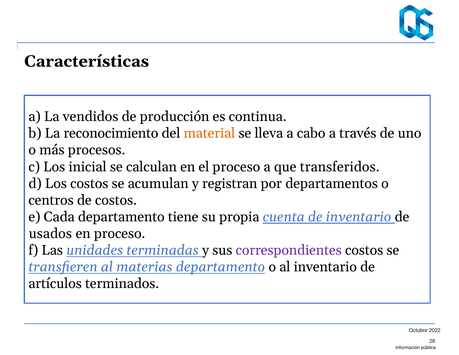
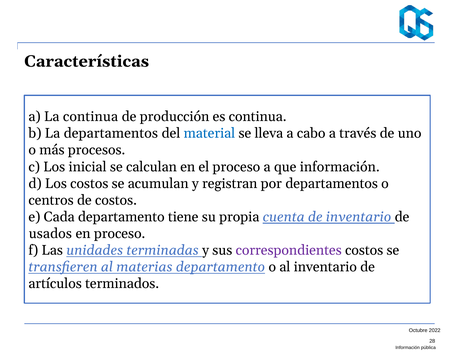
La vendidos: vendidos -> continua
La reconocimiento: reconocimiento -> departamentos
material colour: orange -> blue
que transferidos: transferidos -> información
